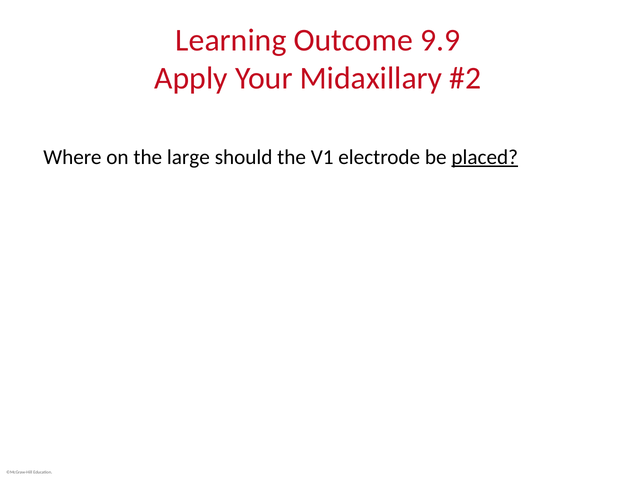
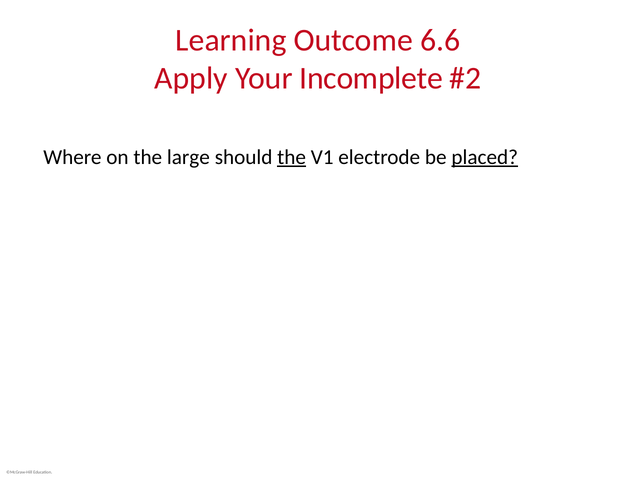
9.9: 9.9 -> 6.6
Midaxillary: Midaxillary -> Incomplete
the at (292, 157) underline: none -> present
